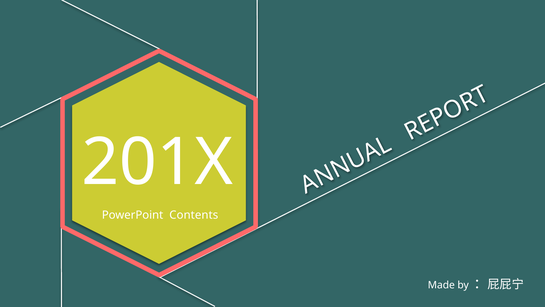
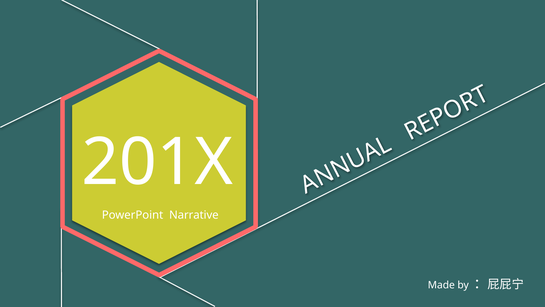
Contents: Contents -> Narrative
